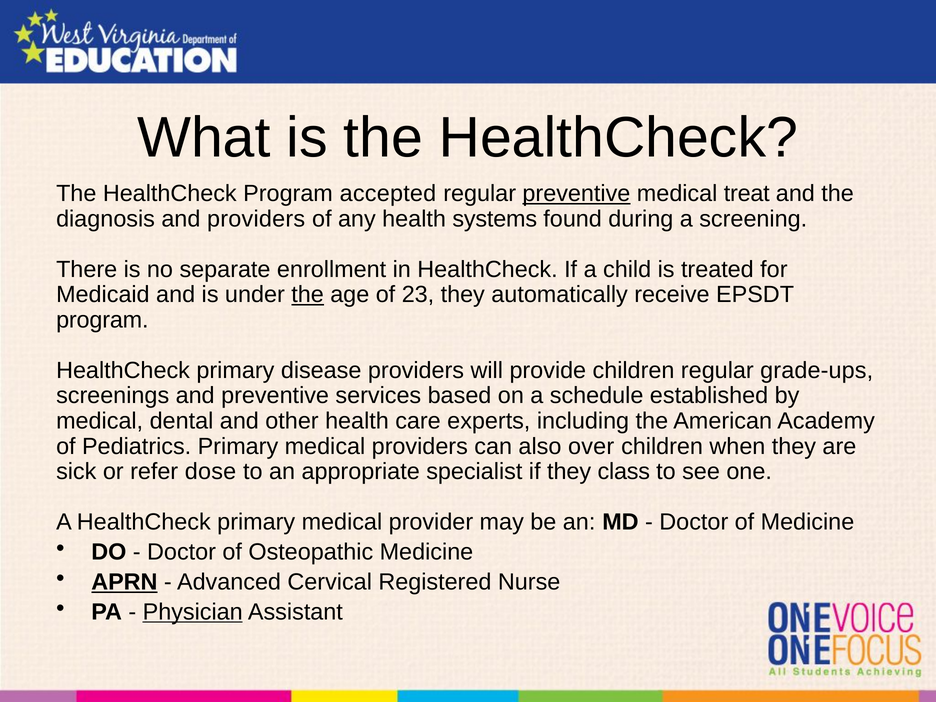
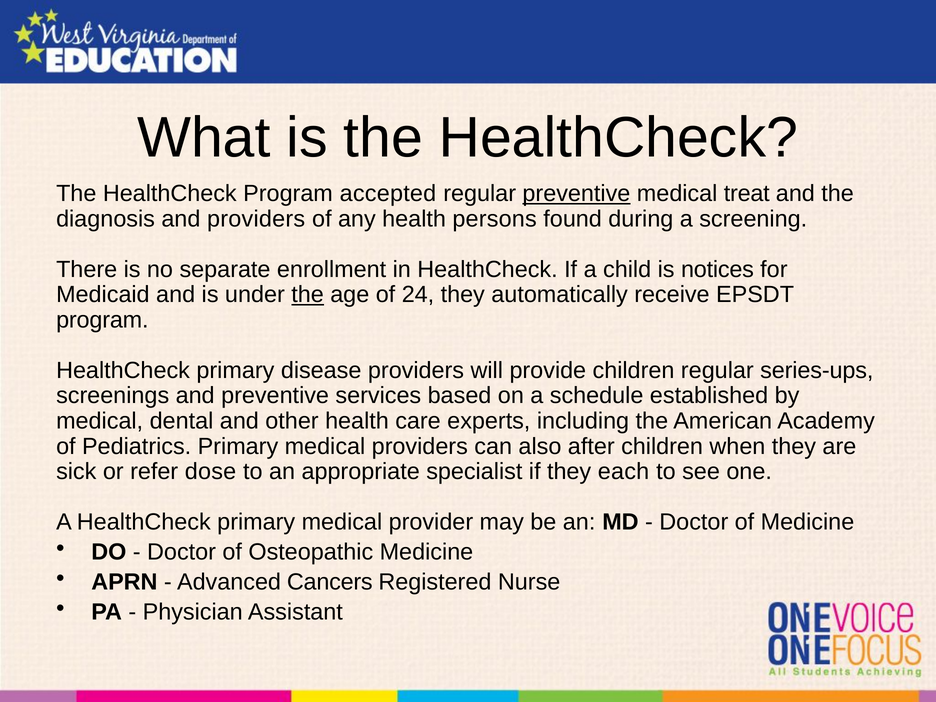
systems: systems -> persons
treated: treated -> notices
23: 23 -> 24
grade-ups: grade-ups -> series-ups
over: over -> after
class: class -> each
APRN underline: present -> none
Cervical: Cervical -> Cancers
Physician underline: present -> none
